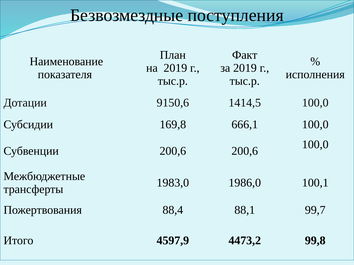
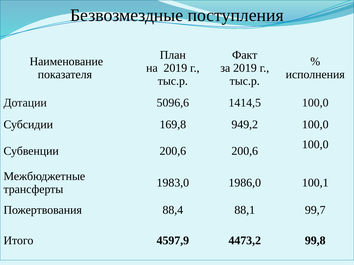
9150,6: 9150,6 -> 5096,6
666,1: 666,1 -> 949,2
